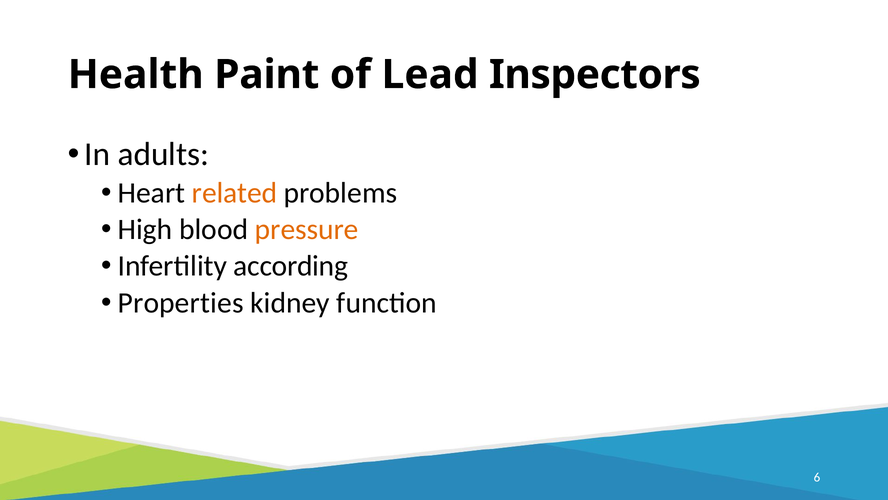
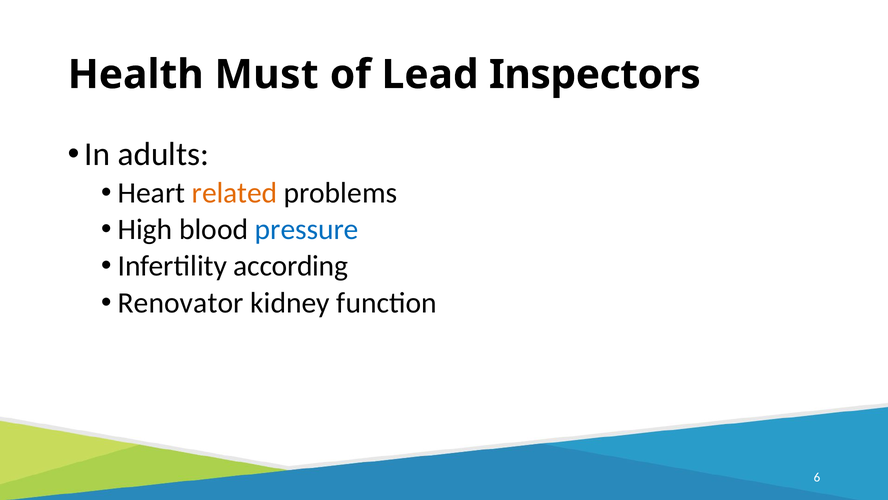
Paint: Paint -> Must
pressure colour: orange -> blue
Properties: Properties -> Renovator
